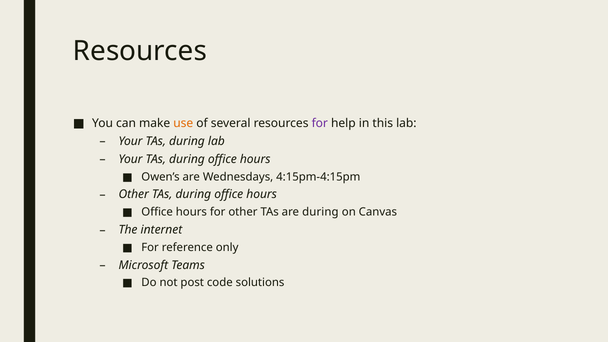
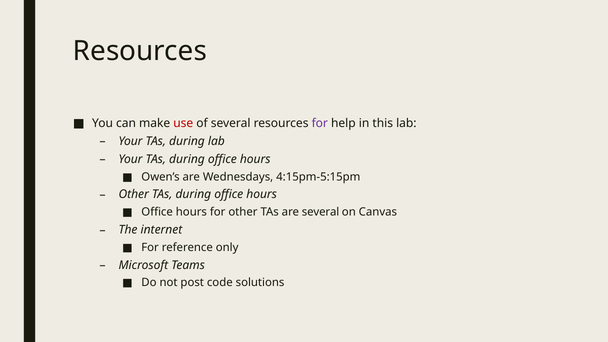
use colour: orange -> red
4:15pm-4:15pm: 4:15pm-4:15pm -> 4:15pm-5:15pm
are during: during -> several
